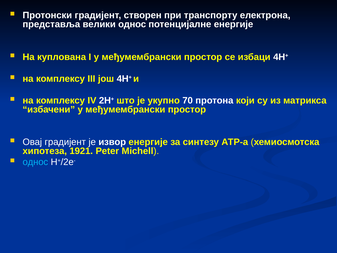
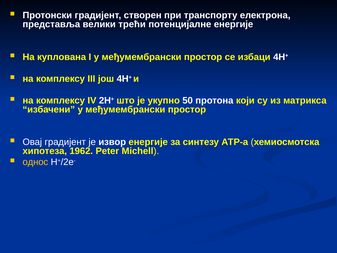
велики однос: однос -> трећи
70: 70 -> 50
1921: 1921 -> 1962
однос at (35, 162) colour: light blue -> yellow
